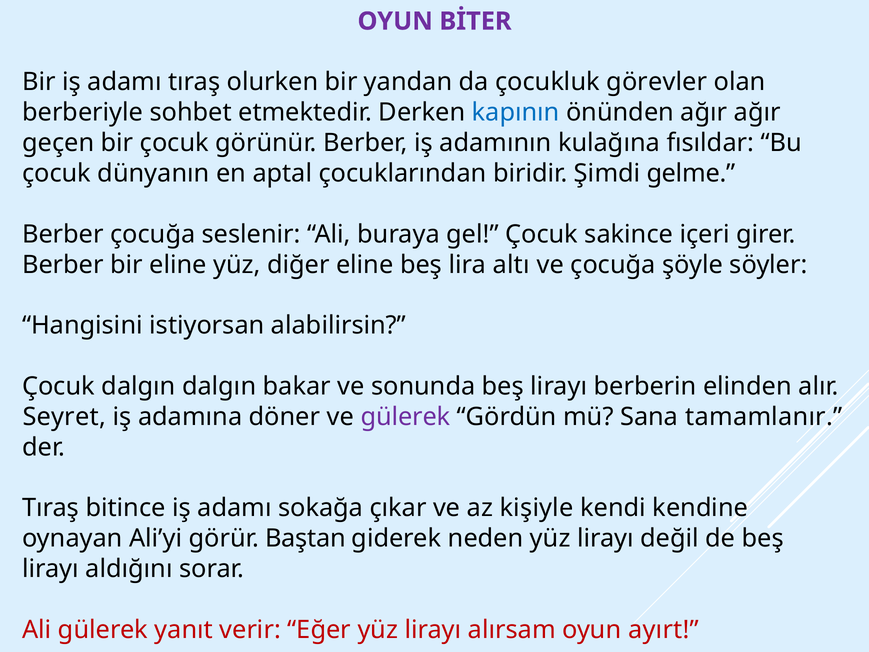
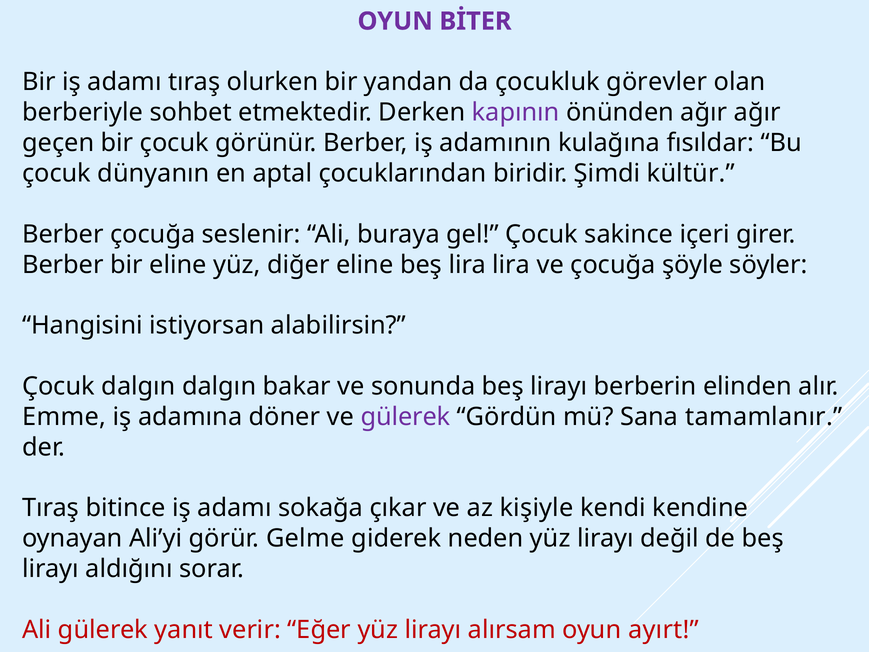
kapının colour: blue -> purple
gelme: gelme -> kültür
lira altı: altı -> lira
Seyret: Seyret -> Emme
Baştan: Baştan -> Gelme
